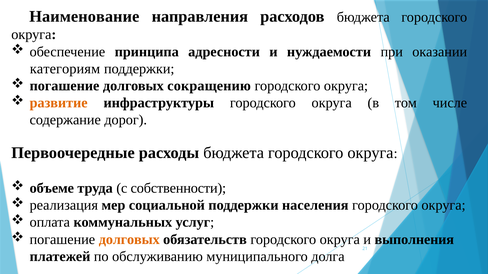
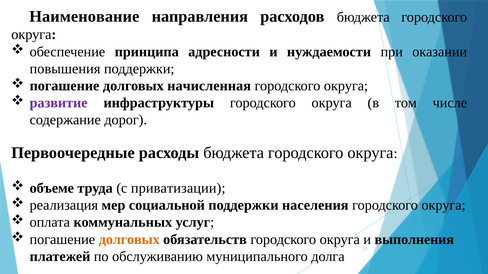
категориям: категориям -> повышения
сокращению: сокращению -> начисленная
развитие colour: orange -> purple
собственности: собственности -> приватизации
